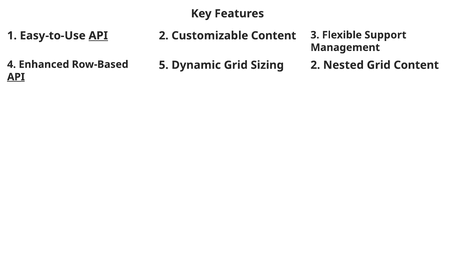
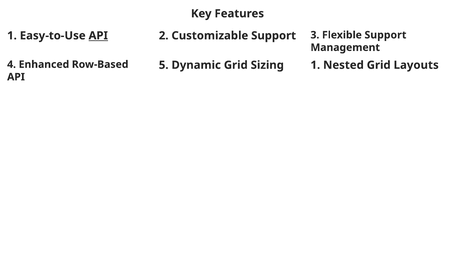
Customizable Content: Content -> Support
Sizing 2: 2 -> 1
Grid Content: Content -> Layouts
API at (16, 77) underline: present -> none
